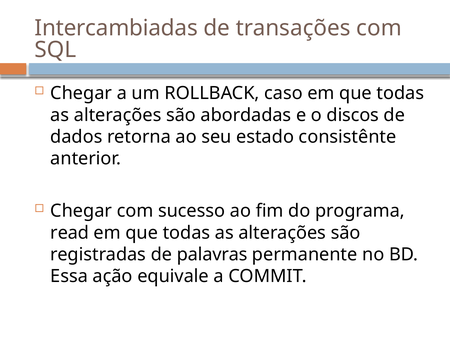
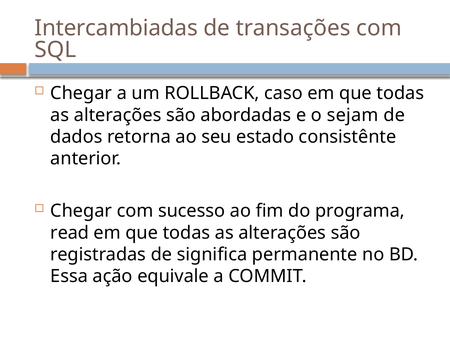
discos: discos -> sejam
palavras: palavras -> significa
